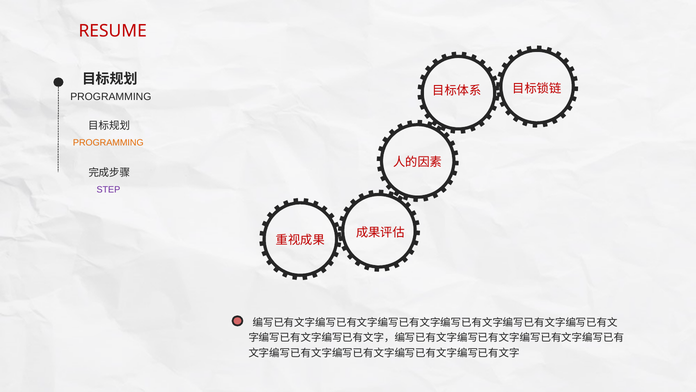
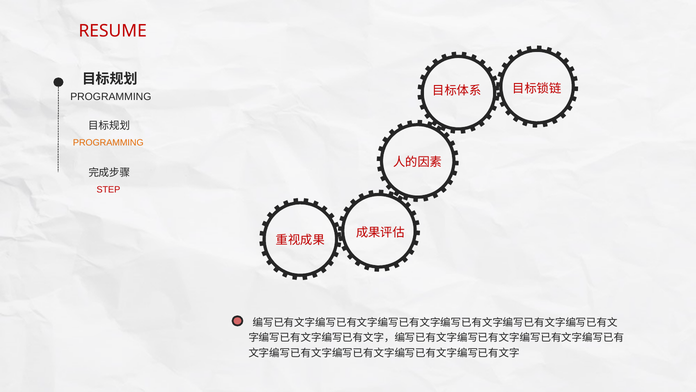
STEP colour: purple -> red
